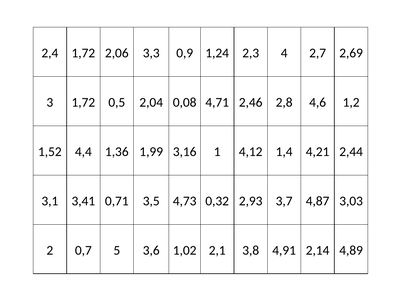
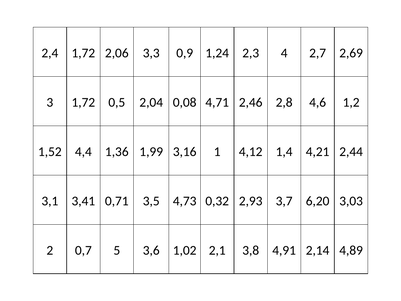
4,87: 4,87 -> 6,20
